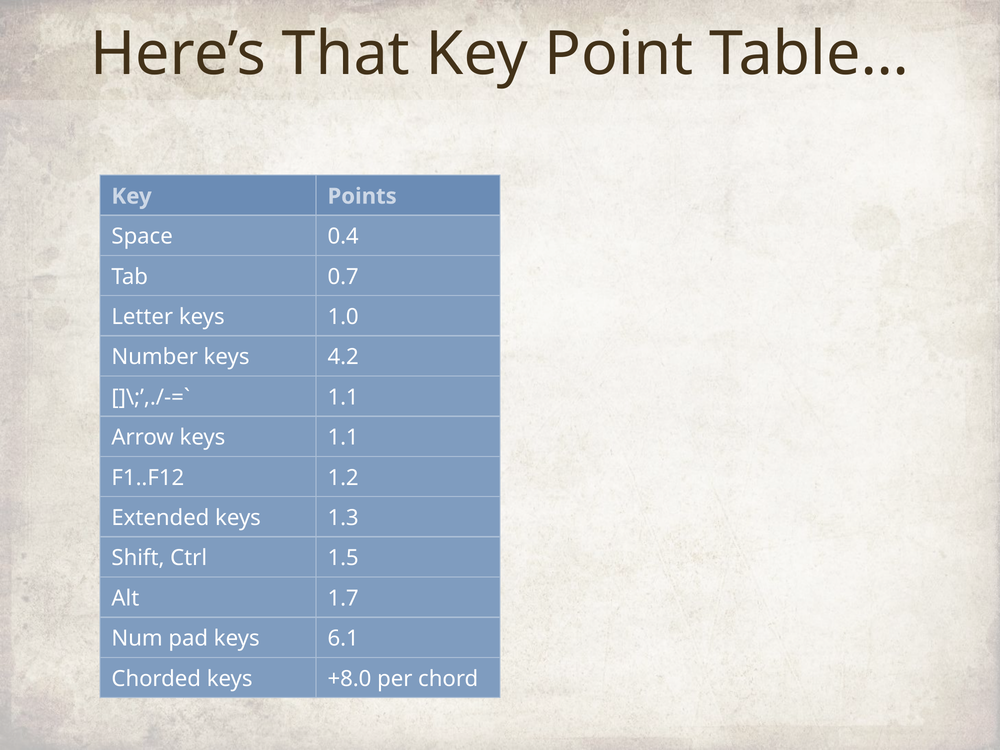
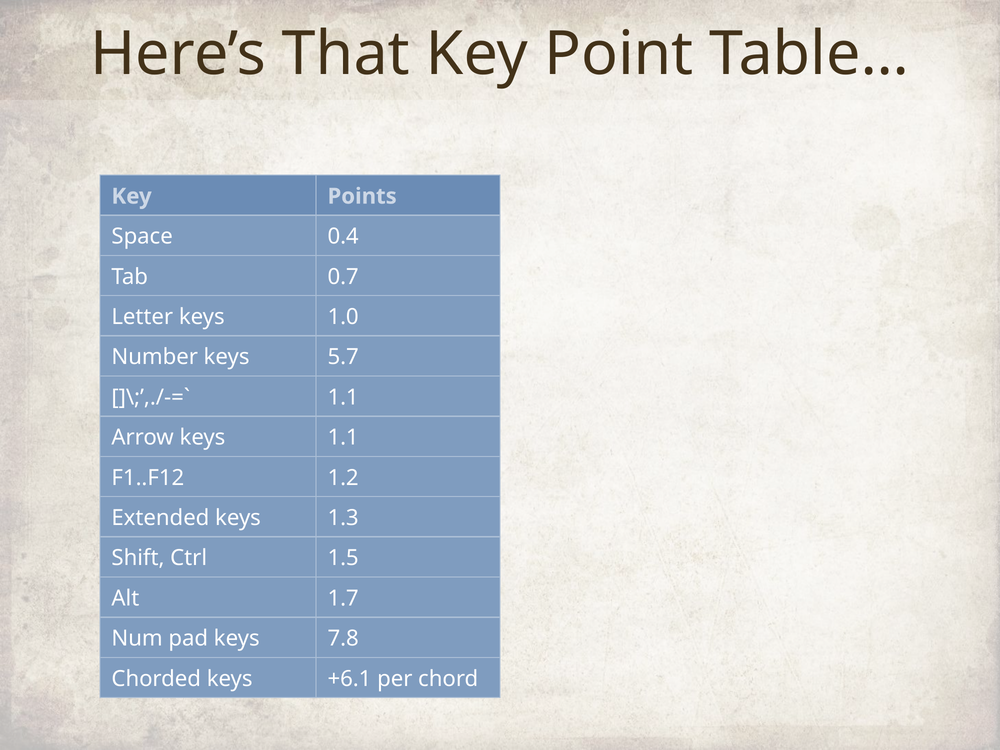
4.2: 4.2 -> 5.7
6.1: 6.1 -> 7.8
+8.0: +8.0 -> +6.1
